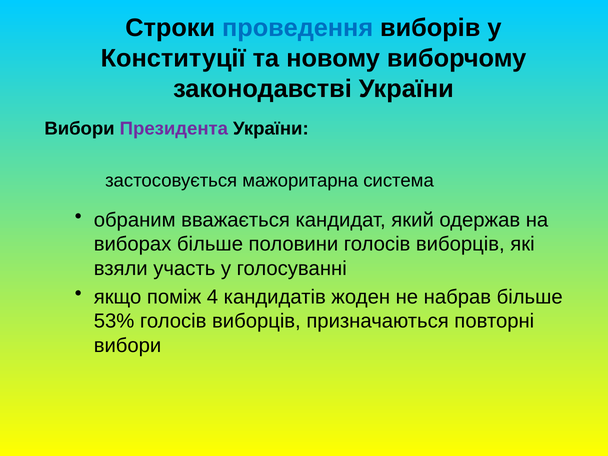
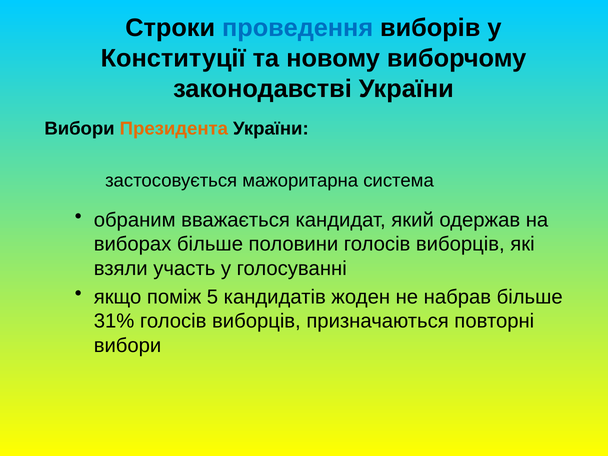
Президента colour: purple -> orange
4: 4 -> 5
53%: 53% -> 31%
